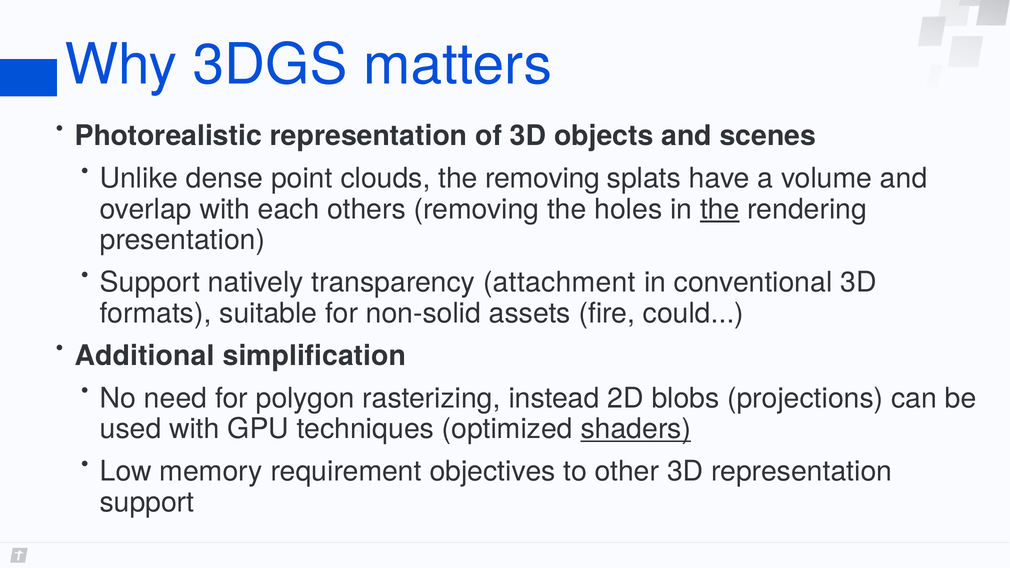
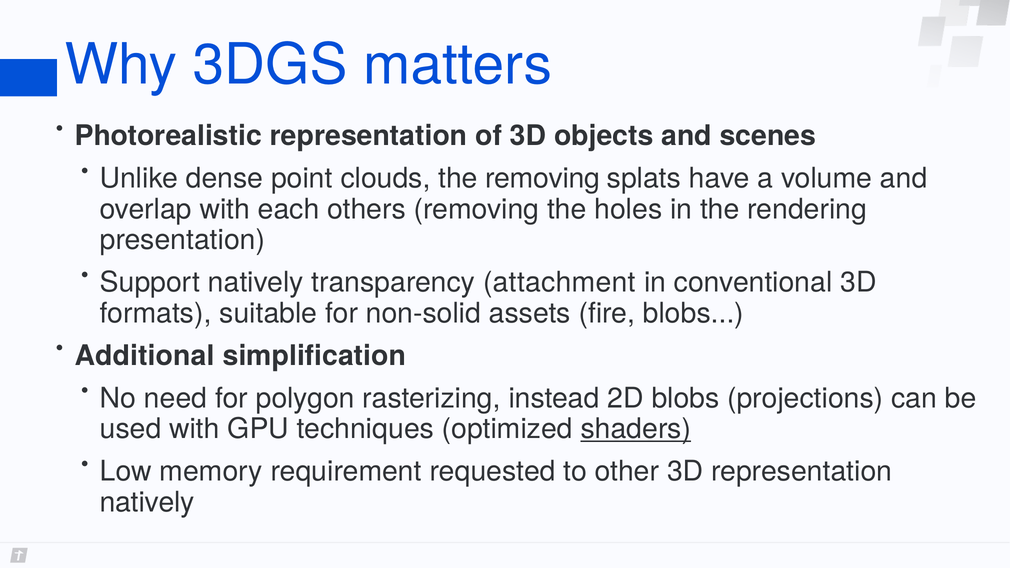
the at (720, 209) underline: present -> none
fire could: could -> blobs
objectives: objectives -> requested
support at (147, 502): support -> natively
